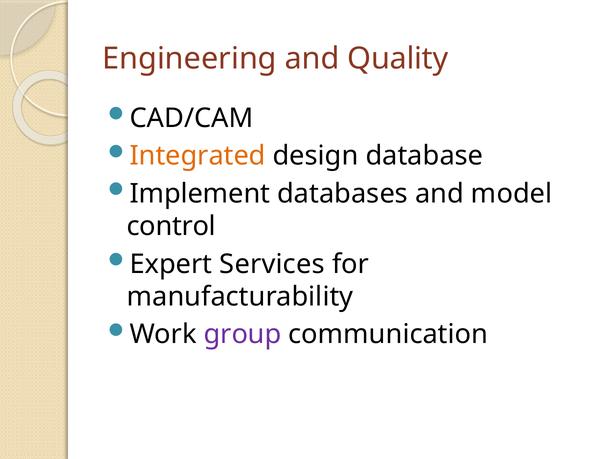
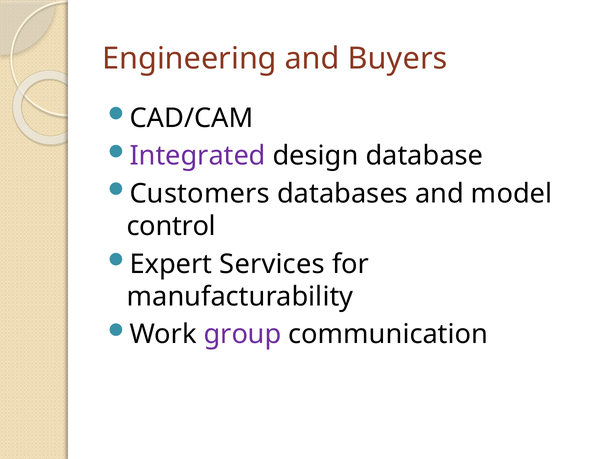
Quality: Quality -> Buyers
Integrated colour: orange -> purple
Implement: Implement -> Customers
